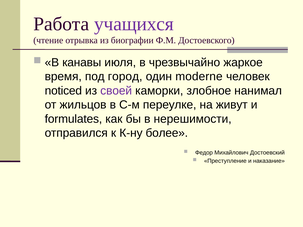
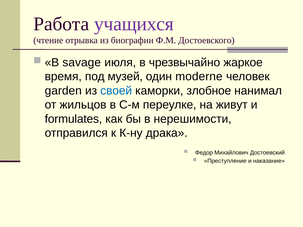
канавы: канавы -> savage
город: город -> музей
noticed: noticed -> garden
своей colour: purple -> blue
более: более -> драка
